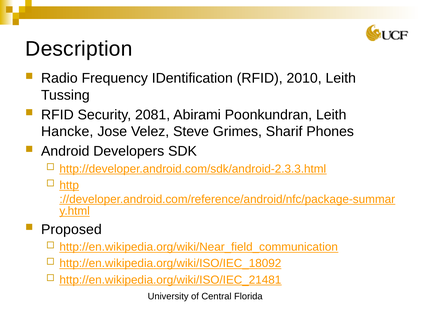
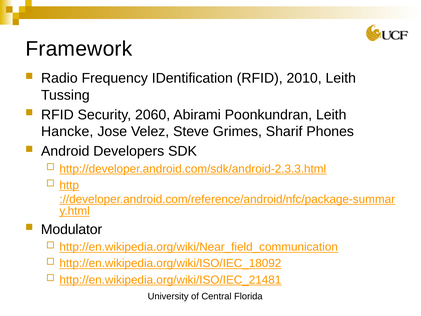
Description: Description -> Framework
2081: 2081 -> 2060
Proposed: Proposed -> Modulator
